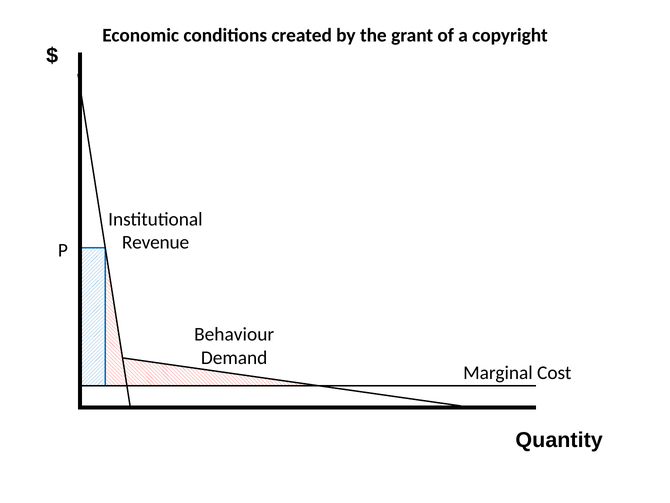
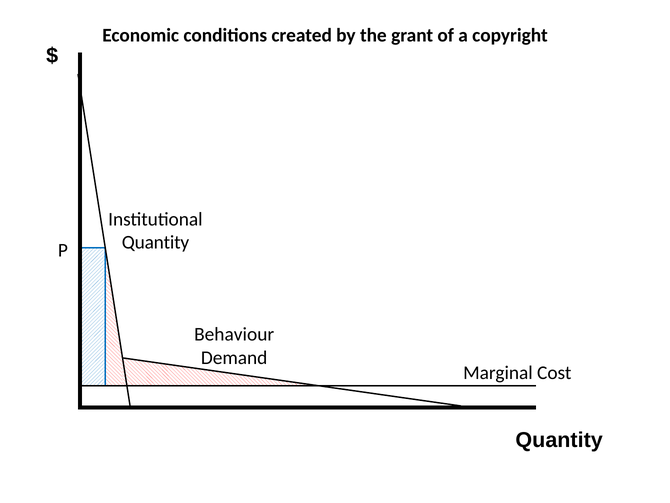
Revenue at (156, 242): Revenue -> Quantity
